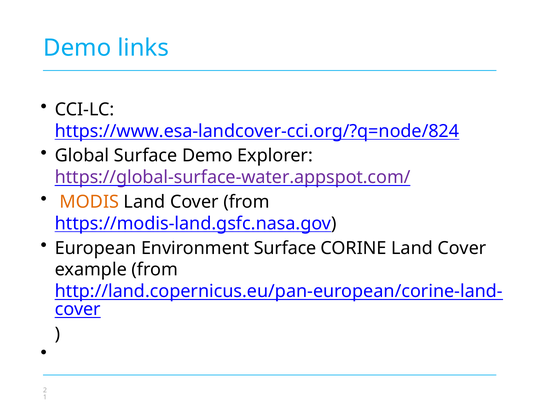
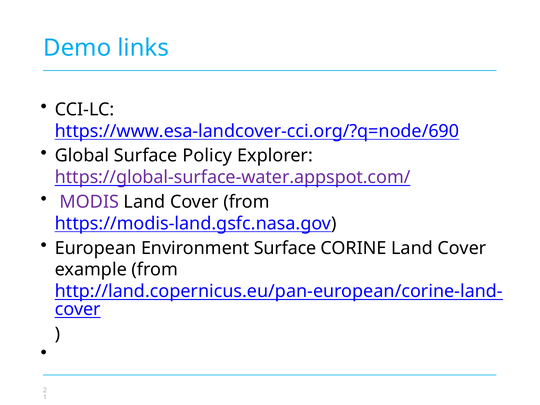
https://www.esa-landcover-cci.org/?q=node/824: https://www.esa-landcover-cci.org/?q=node/824 -> https://www.esa-landcover-cci.org/?q=node/690
Surface Demo: Demo -> Policy
MODIS colour: orange -> purple
